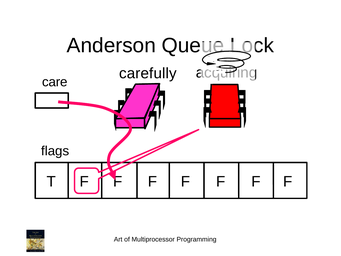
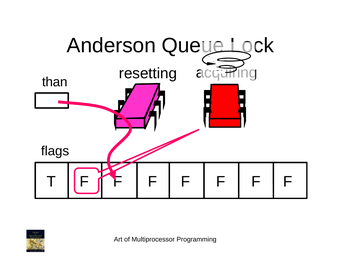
carefully: carefully -> resetting
care: care -> than
